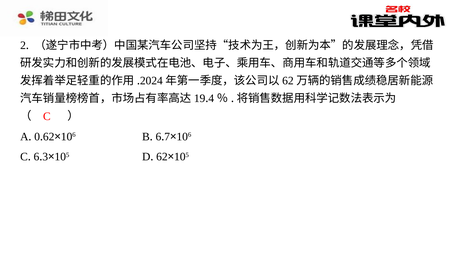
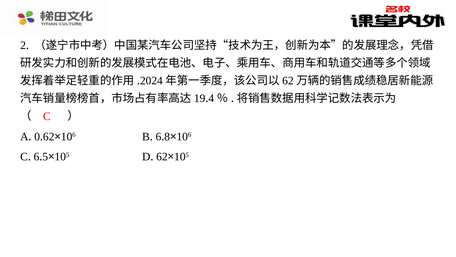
7: 7 -> 8
3: 3 -> 5
